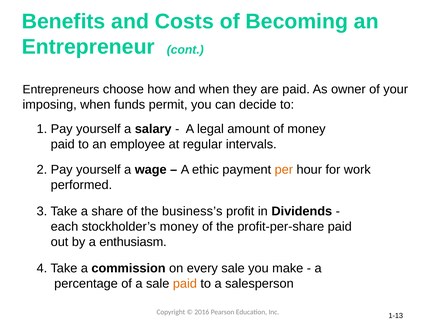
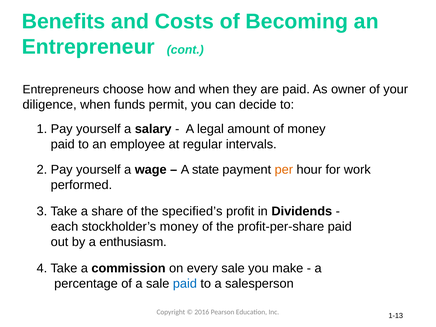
imposing: imposing -> diligence
ethic: ethic -> state
business’s: business’s -> specified’s
paid at (185, 284) colour: orange -> blue
